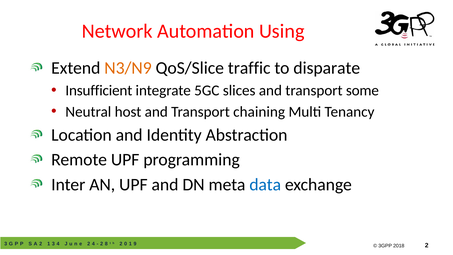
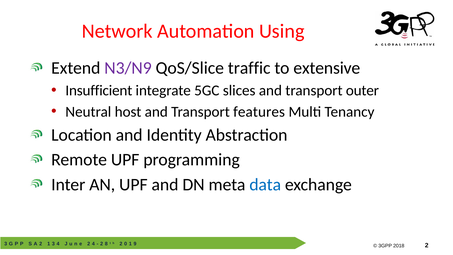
N3/N9 colour: orange -> purple
disparate: disparate -> extensive
some: some -> outer
chaining: chaining -> features
